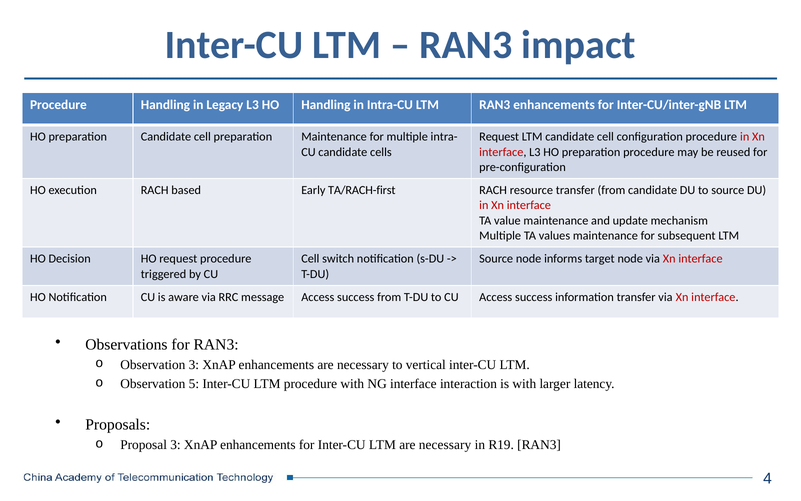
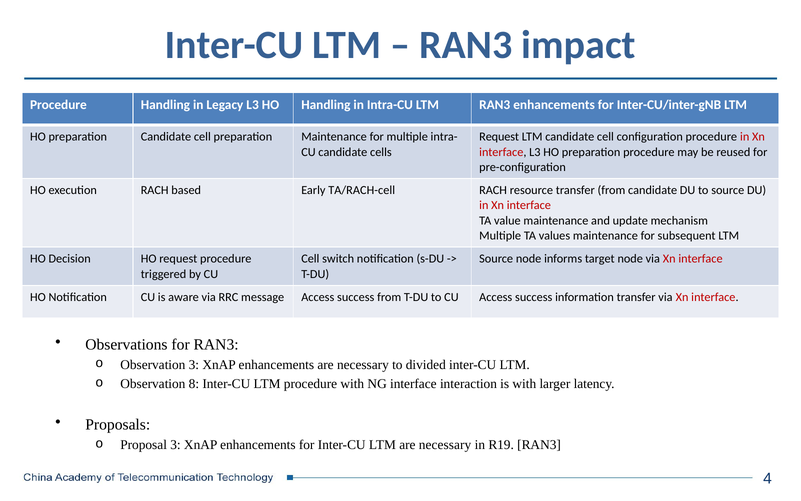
TA/RACH-first: TA/RACH-first -> TA/RACH-cell
vertical: vertical -> divided
5: 5 -> 8
